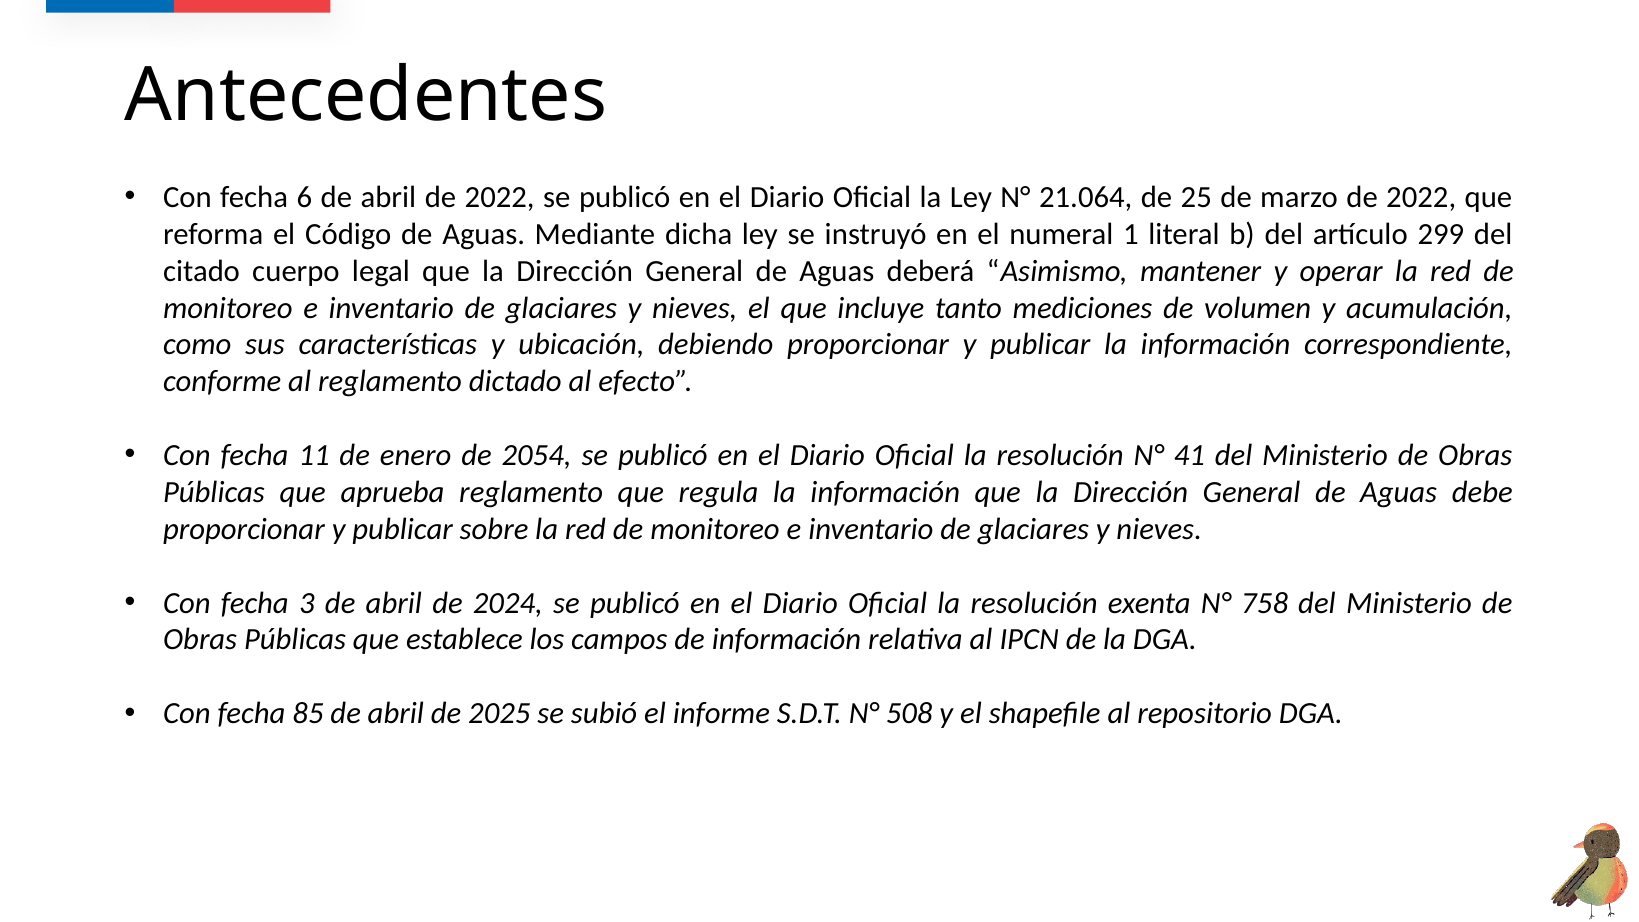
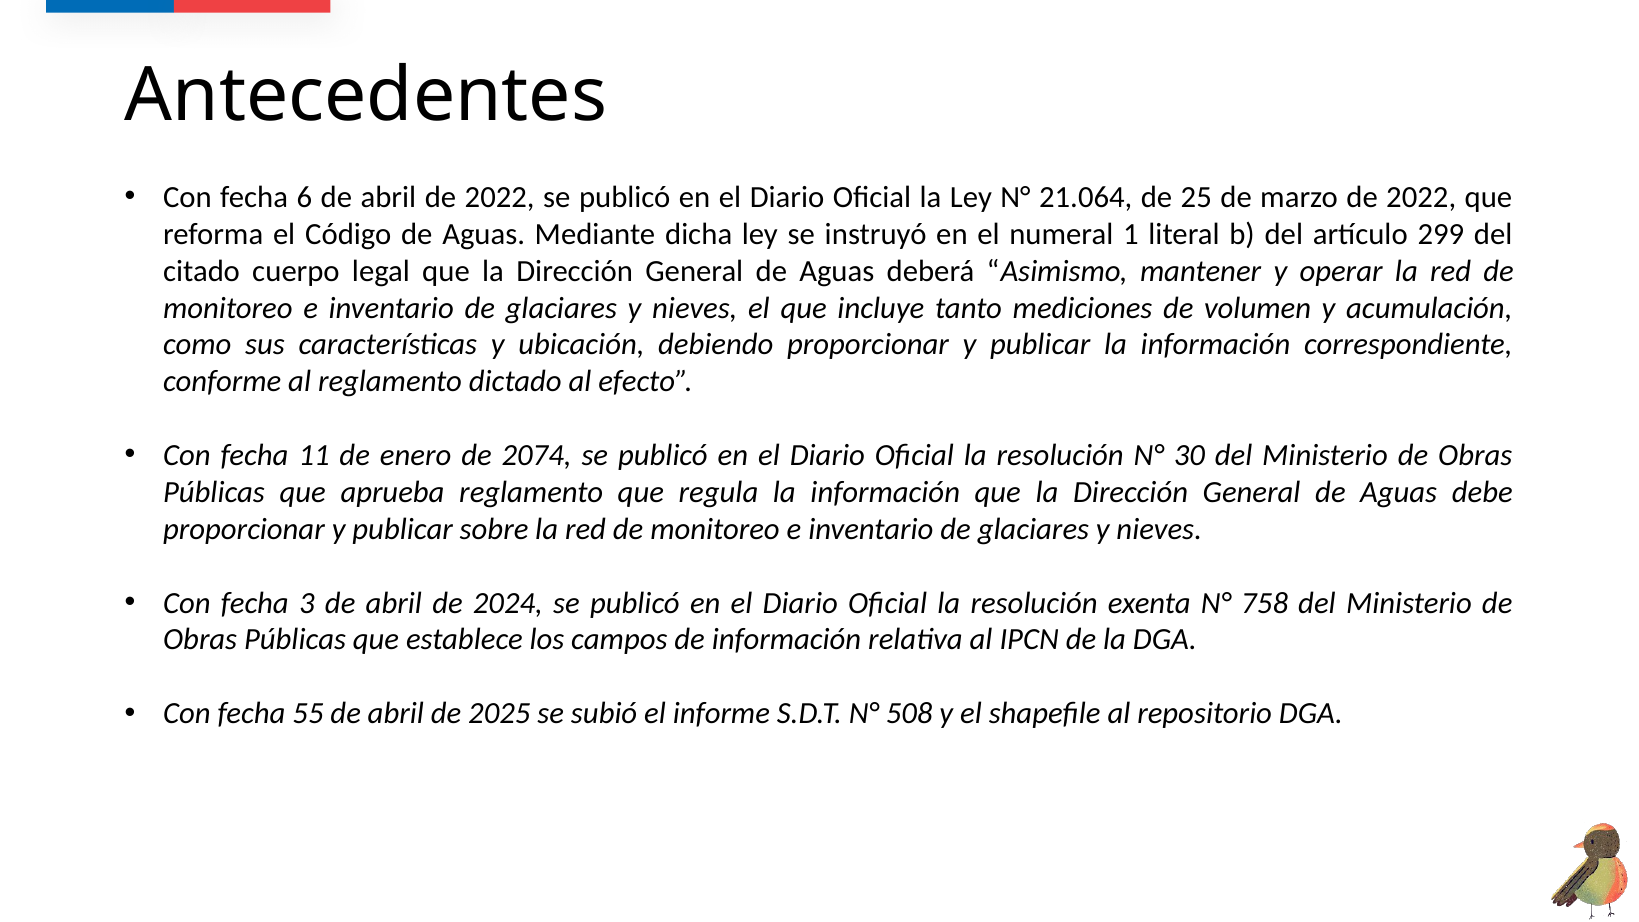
2054: 2054 -> 2074
41: 41 -> 30
85: 85 -> 55
